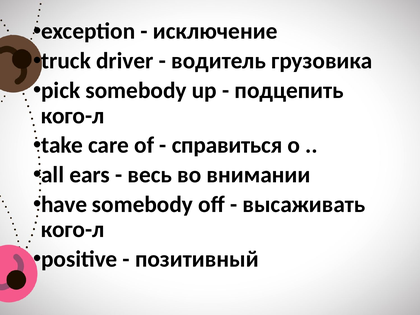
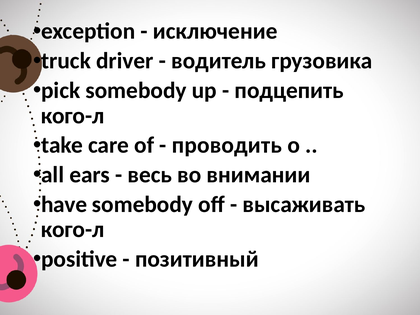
справиться: справиться -> проводить
